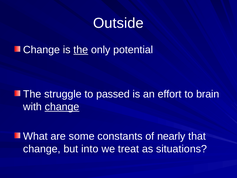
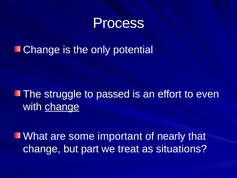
Outside: Outside -> Process
the at (81, 50) underline: present -> none
brain: brain -> even
constants: constants -> important
into: into -> part
